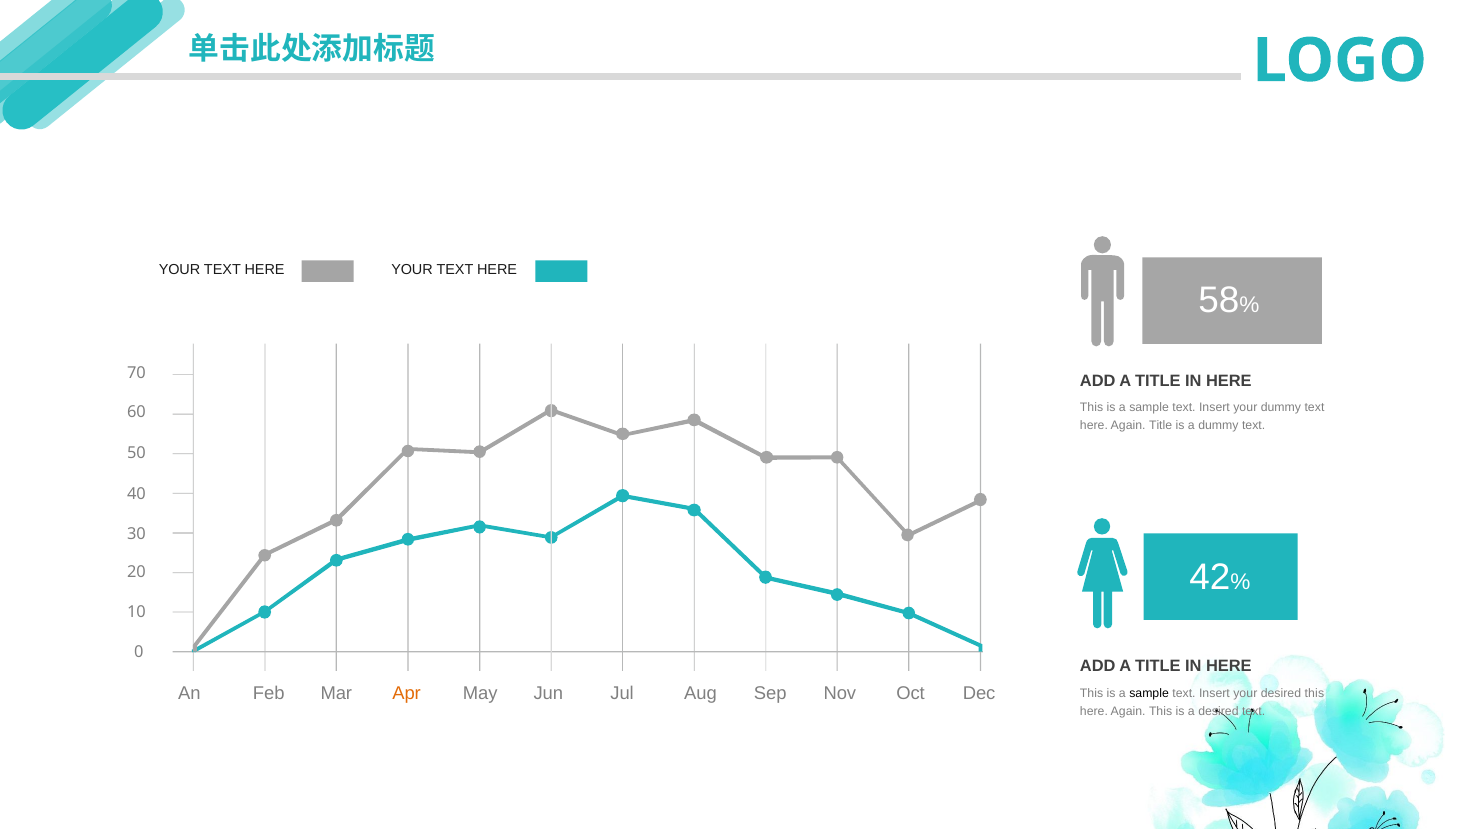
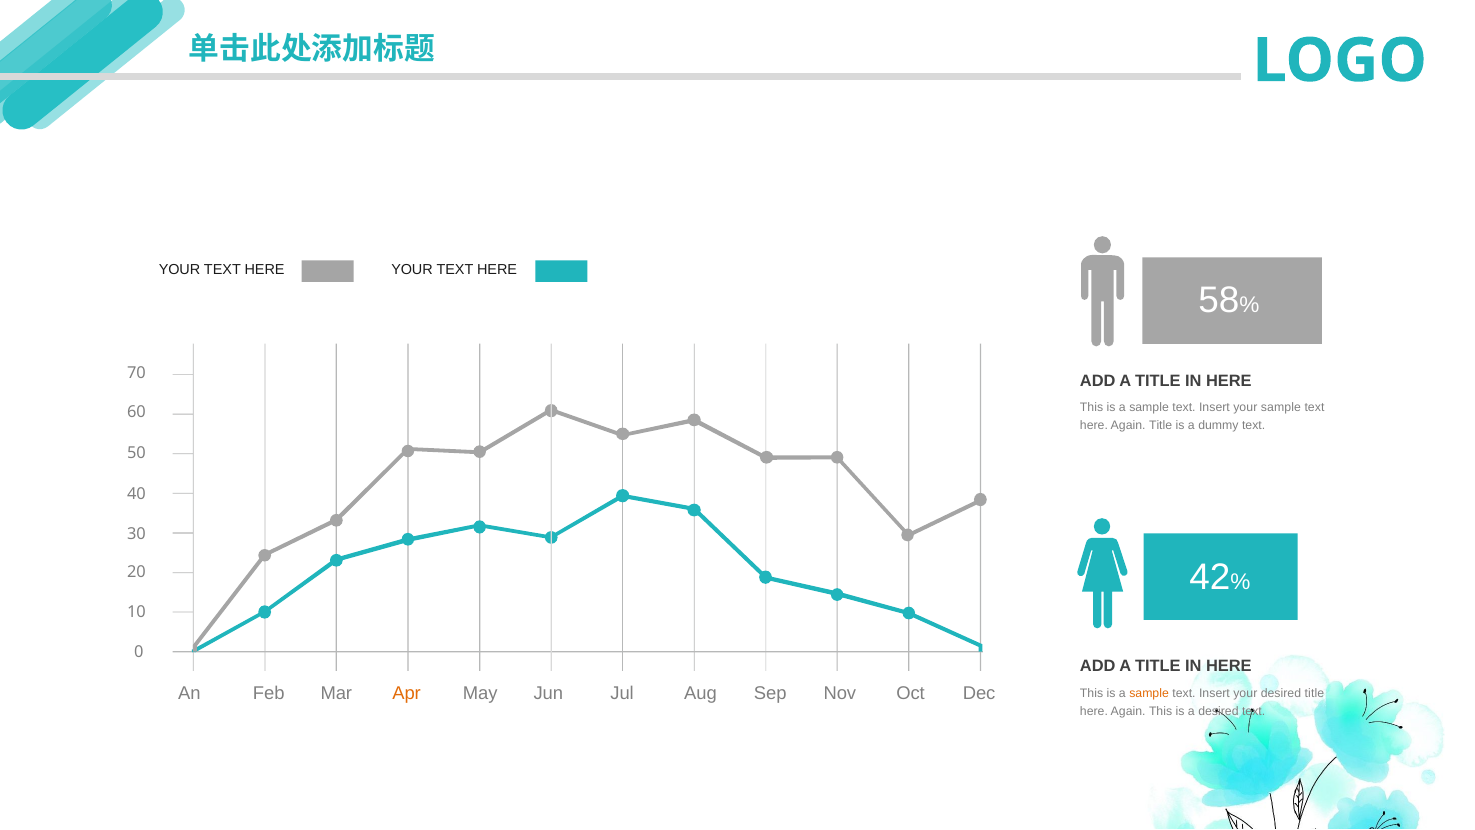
your dummy: dummy -> sample
sample at (1149, 693) colour: black -> orange
desired this: this -> title
